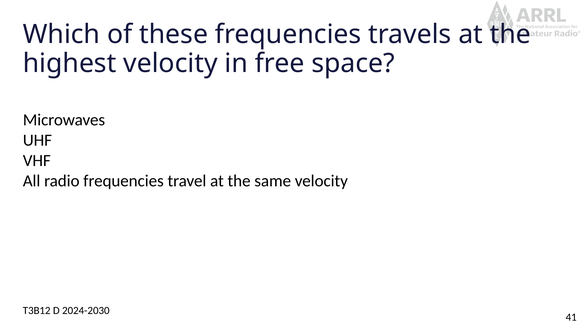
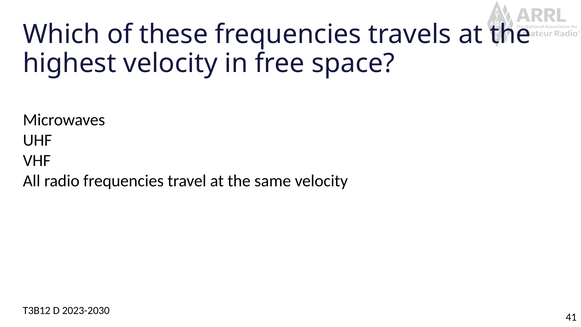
2024-2030: 2024-2030 -> 2023-2030
